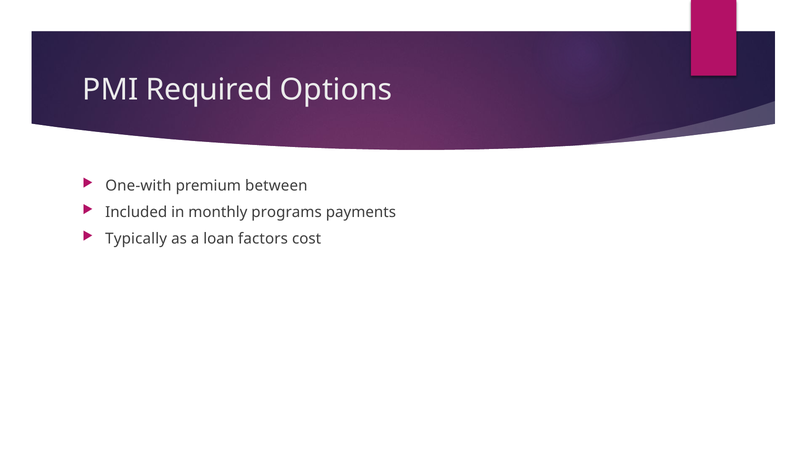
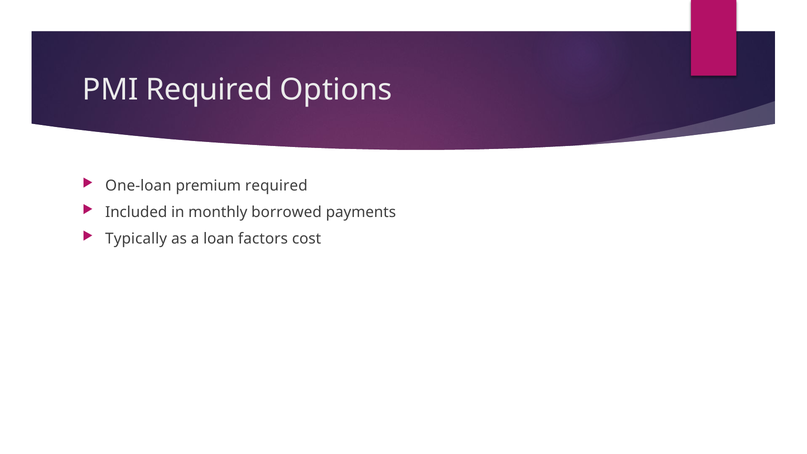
One-with: One-with -> One-loan
premium between: between -> required
programs: programs -> borrowed
